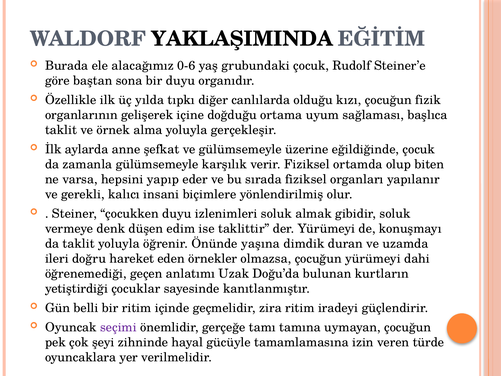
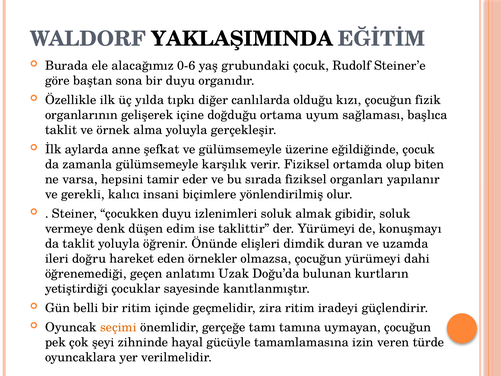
yapıp: yapıp -> tamir
yaşına: yaşına -> elişleri
seçimi colour: purple -> orange
